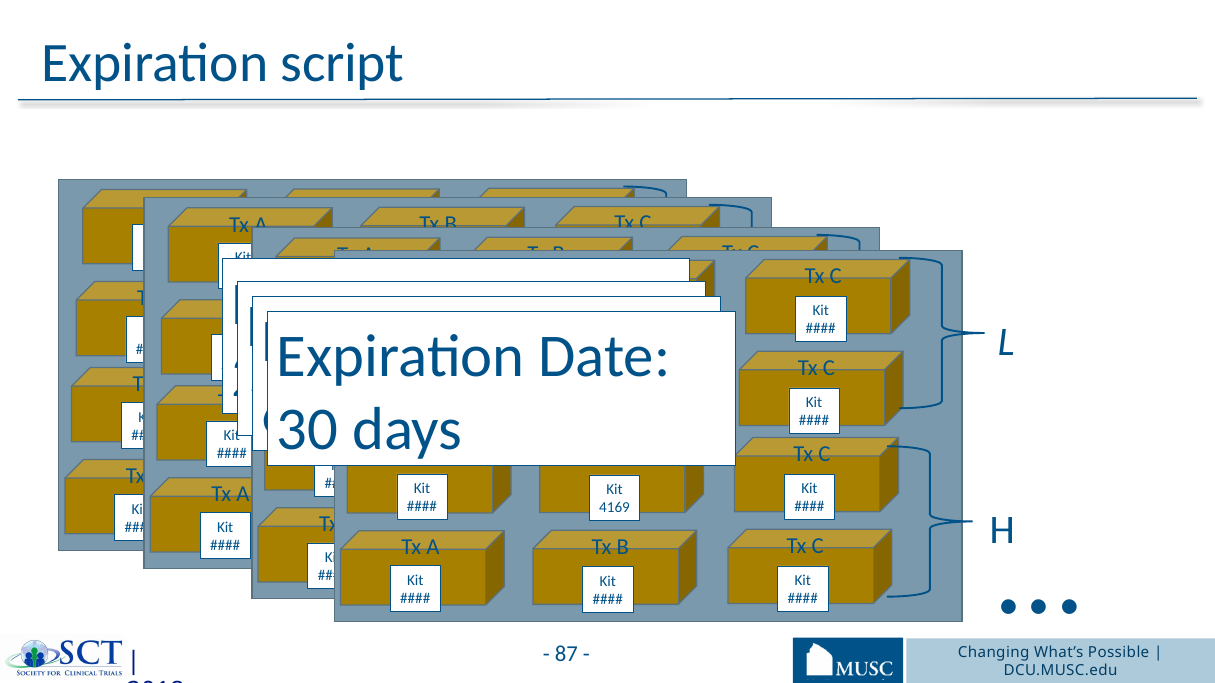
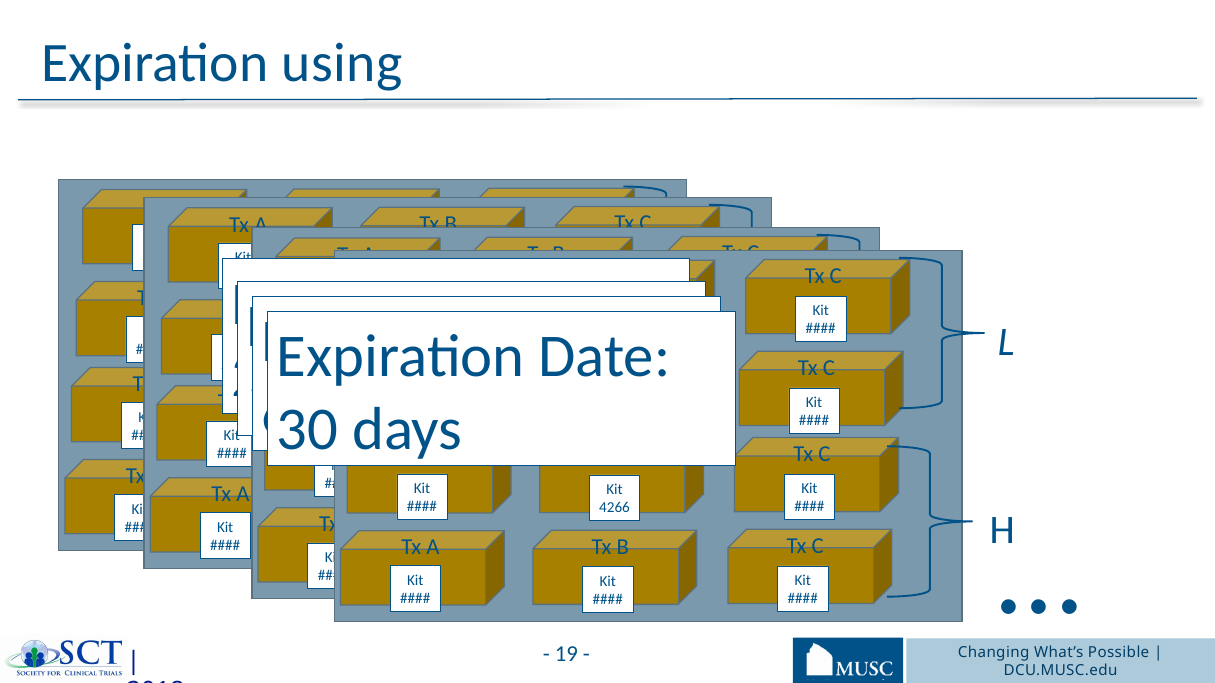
script: script -> using
4169: 4169 -> 4266
87: 87 -> 19
